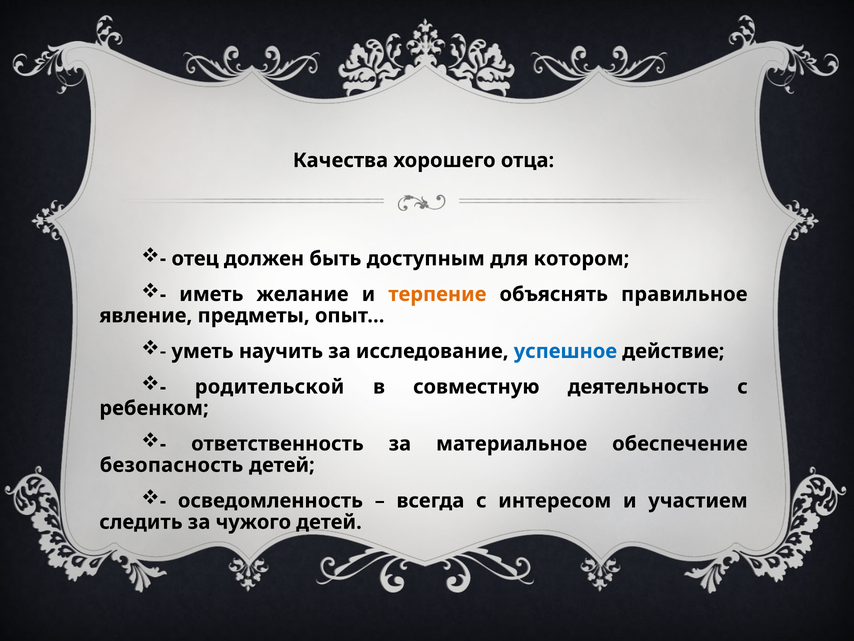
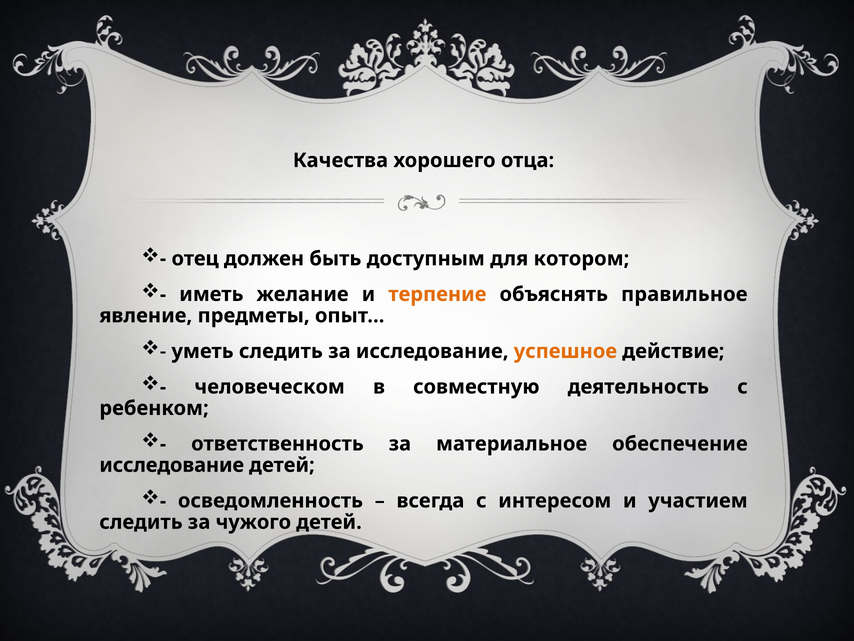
уметь научить: научить -> следить
успешное colour: blue -> orange
родительской: родительской -> человеческом
безопасность at (171, 465): безопасность -> исследование
